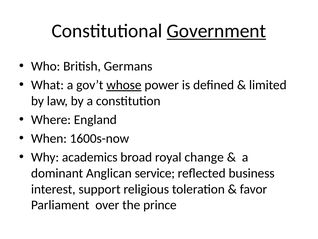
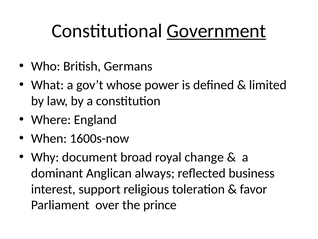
whose underline: present -> none
academics: academics -> document
service: service -> always
